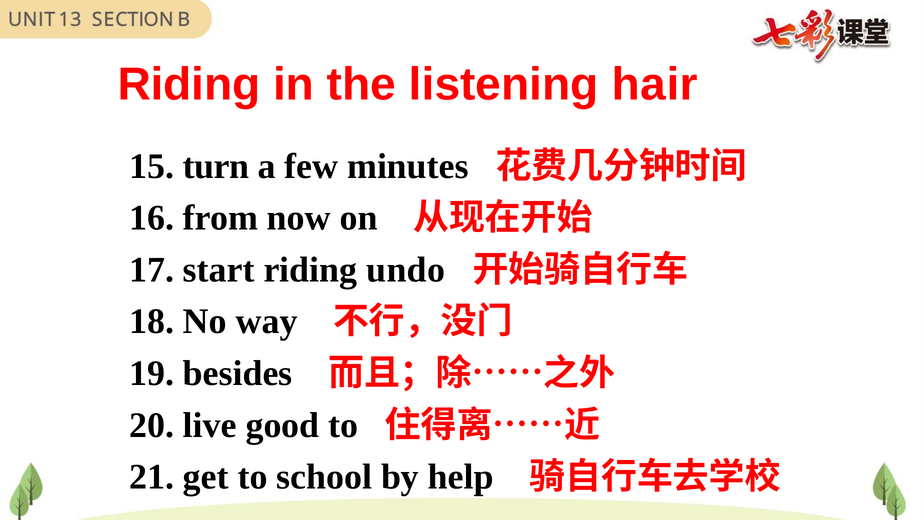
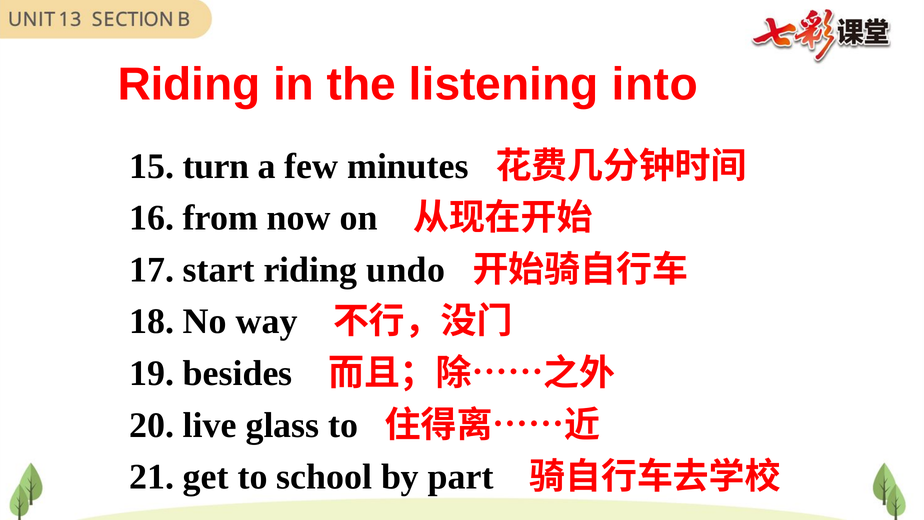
hair: hair -> into
good: good -> glass
help: help -> part
